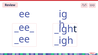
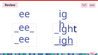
_igh underline: none -> present
